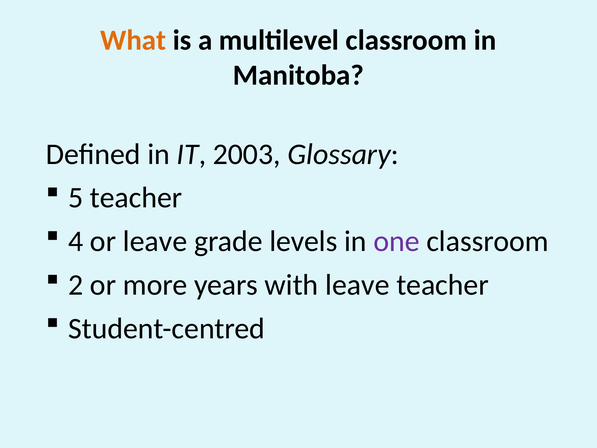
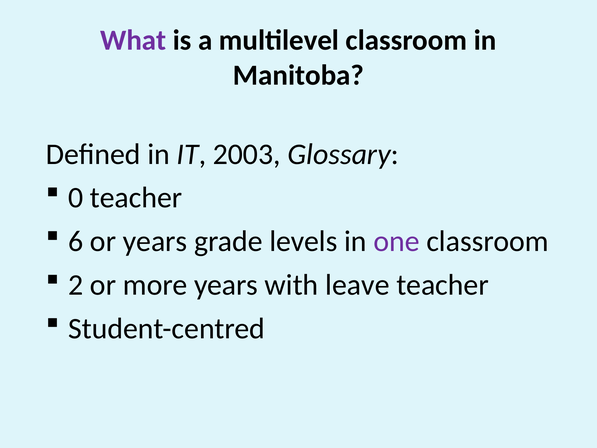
What colour: orange -> purple
5: 5 -> 0
4: 4 -> 6
or leave: leave -> years
